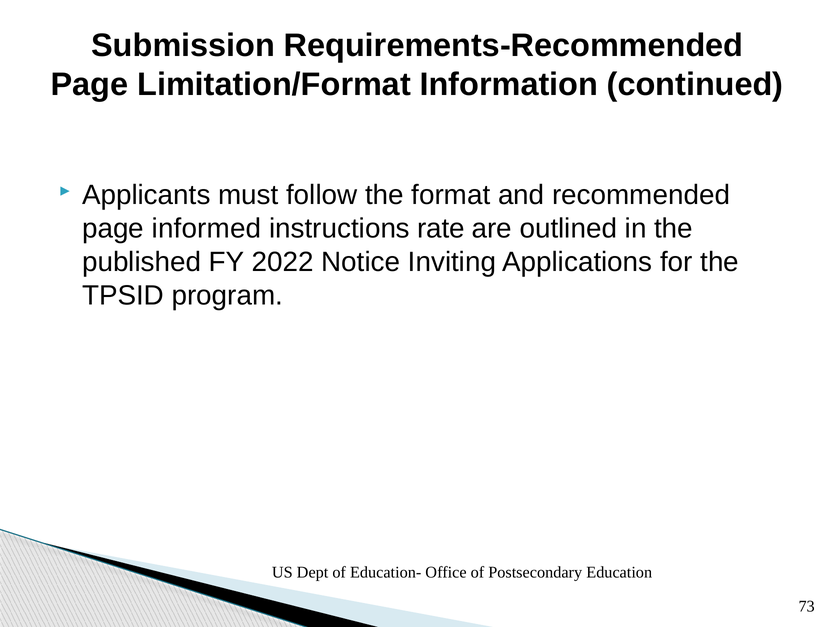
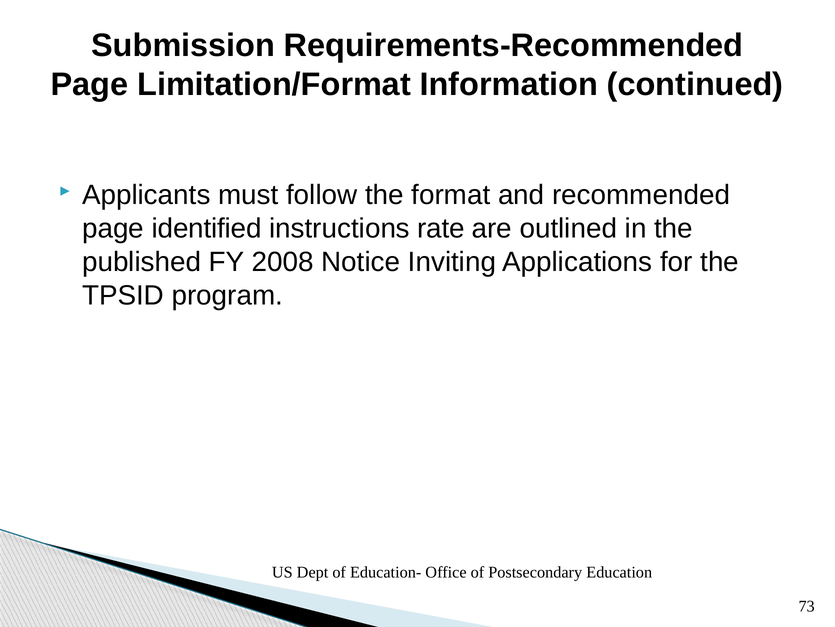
informed: informed -> identified
2022: 2022 -> 2008
